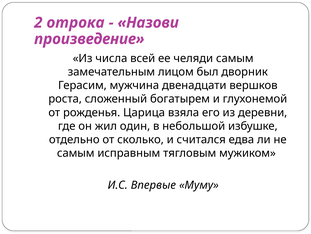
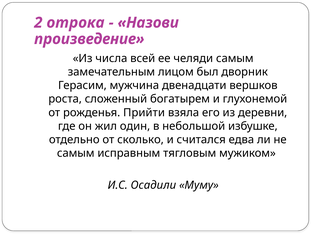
Царица: Царица -> Прийти
Впервые: Впервые -> Осадили
